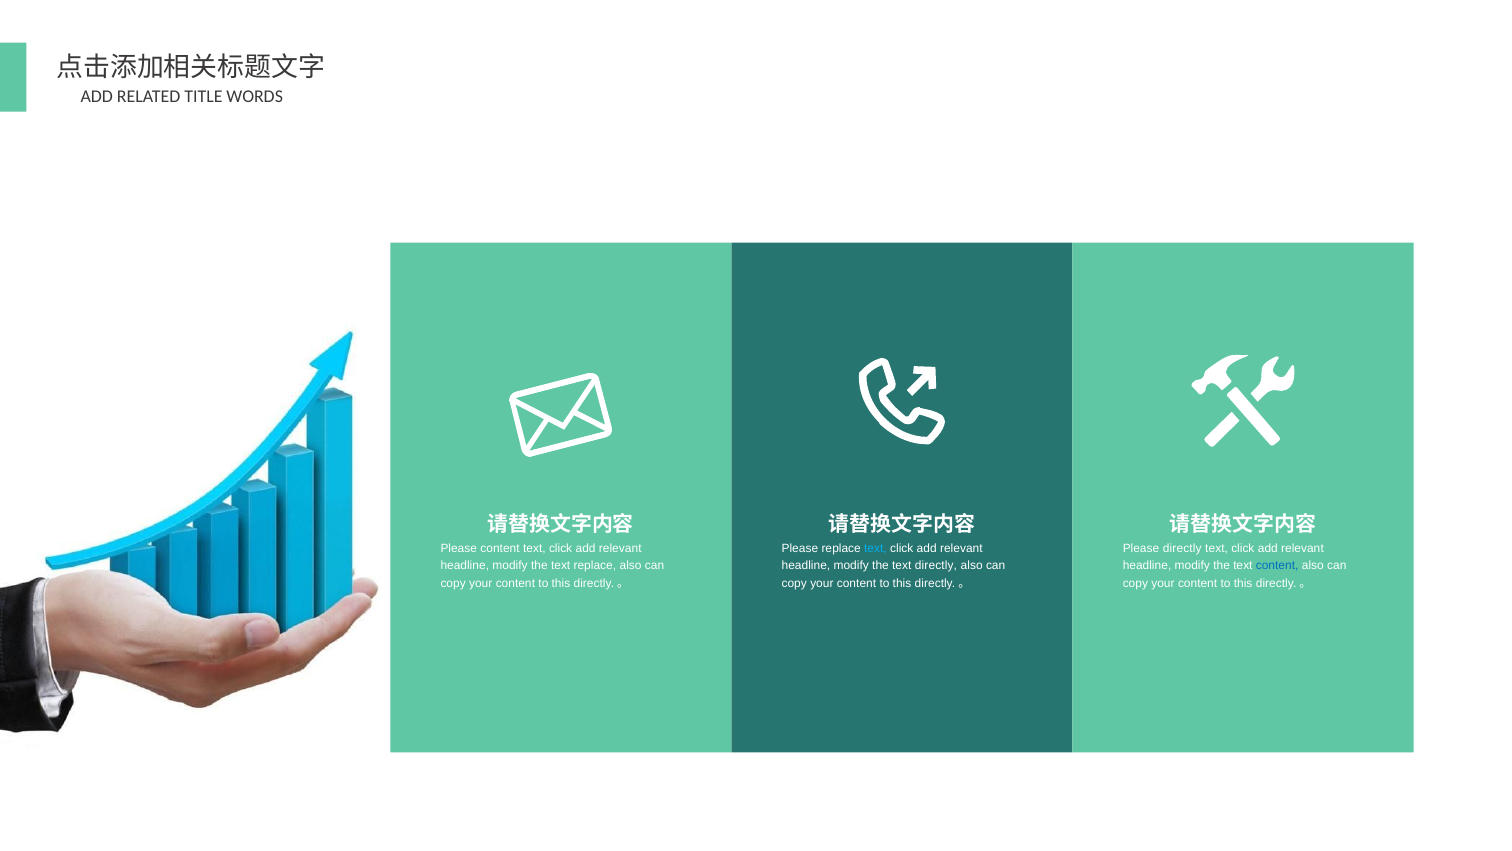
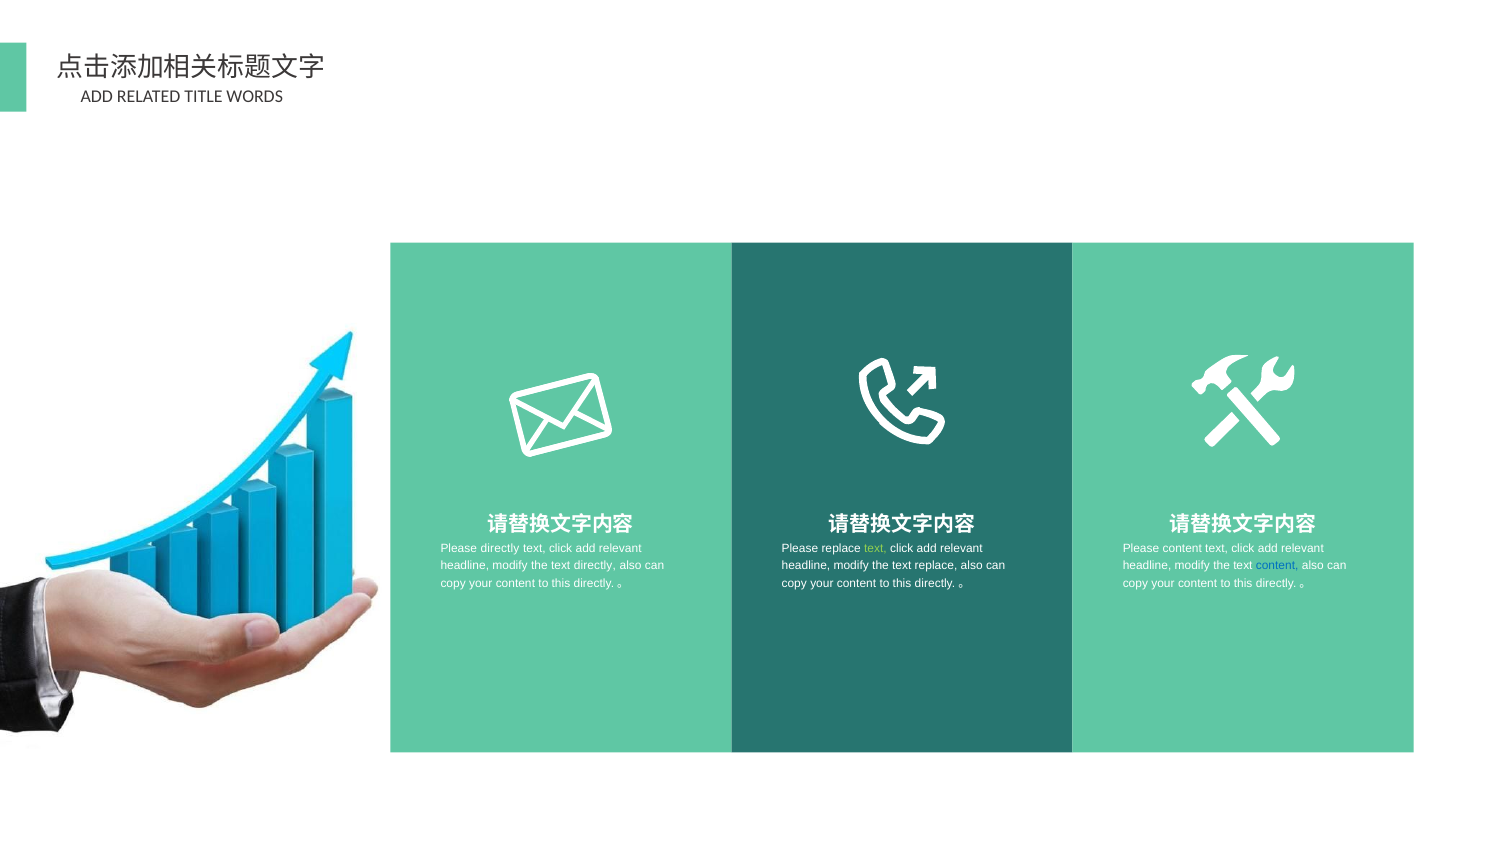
Please content: content -> directly
text at (875, 549) colour: light blue -> light green
Please directly: directly -> content
text replace: replace -> directly
text directly: directly -> replace
